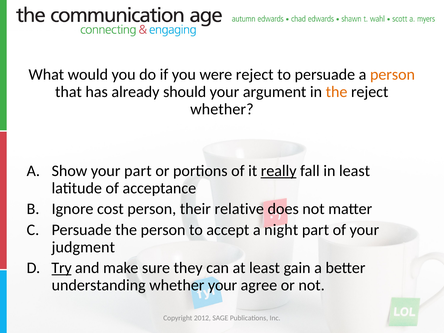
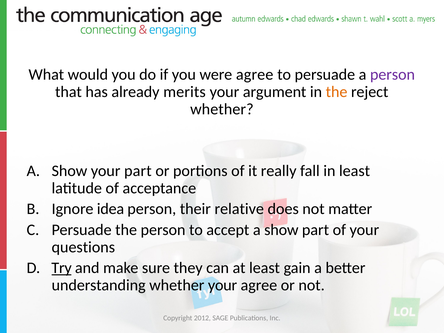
were reject: reject -> agree
person at (392, 74) colour: orange -> purple
should: should -> merits
really underline: present -> none
cost: cost -> idea
accept a night: night -> show
judgment: judgment -> questions
